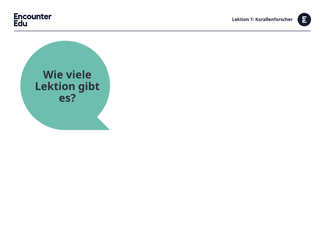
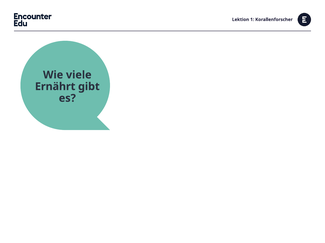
Lektion at (55, 87): Lektion -> Ernährt
